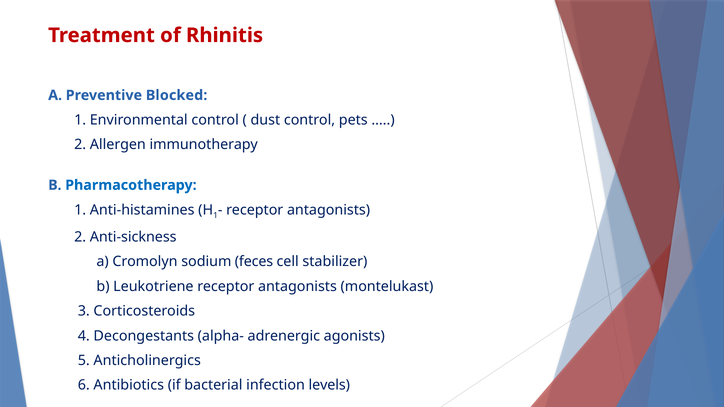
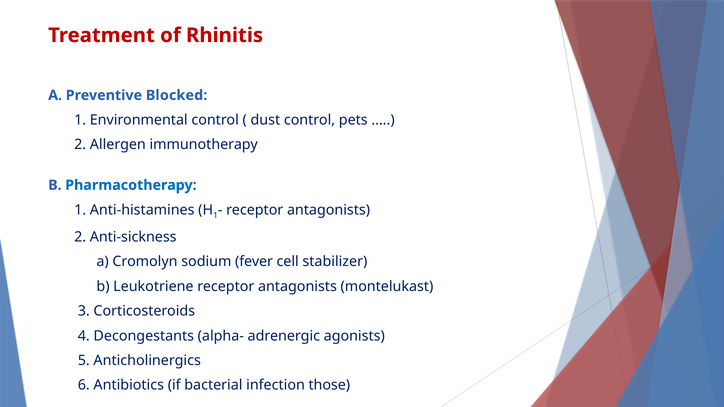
feces: feces -> fever
levels: levels -> those
